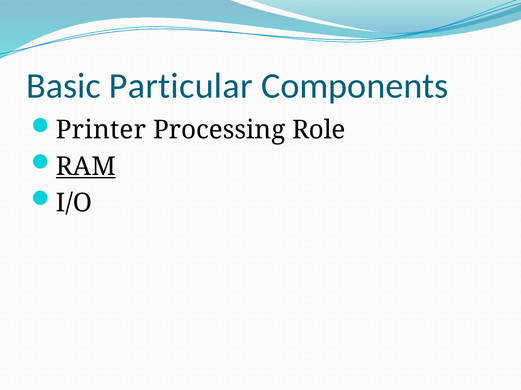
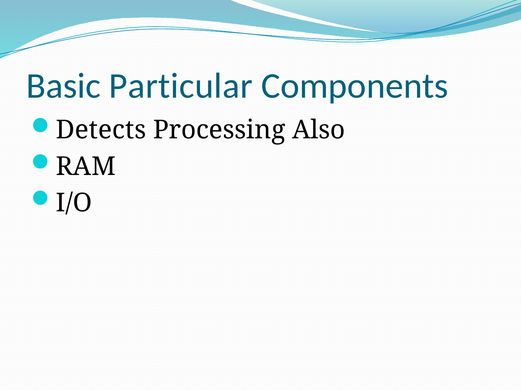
Printer: Printer -> Detects
Role: Role -> Also
RAM underline: present -> none
